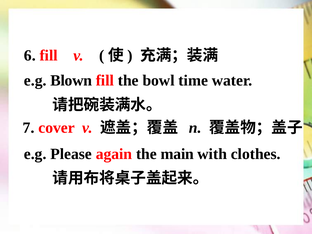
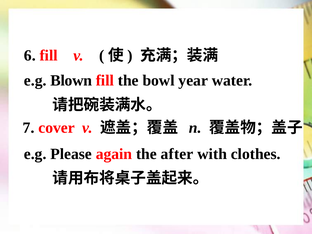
time: time -> year
main: main -> after
